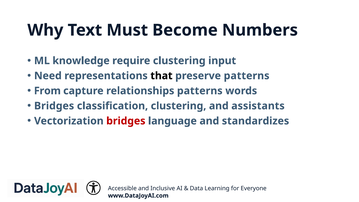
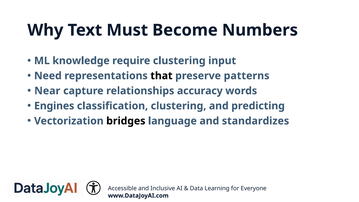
From: From -> Near
relationships patterns: patterns -> accuracy
Bridges at (54, 106): Bridges -> Engines
assistants: assistants -> predicting
bridges at (126, 121) colour: red -> black
